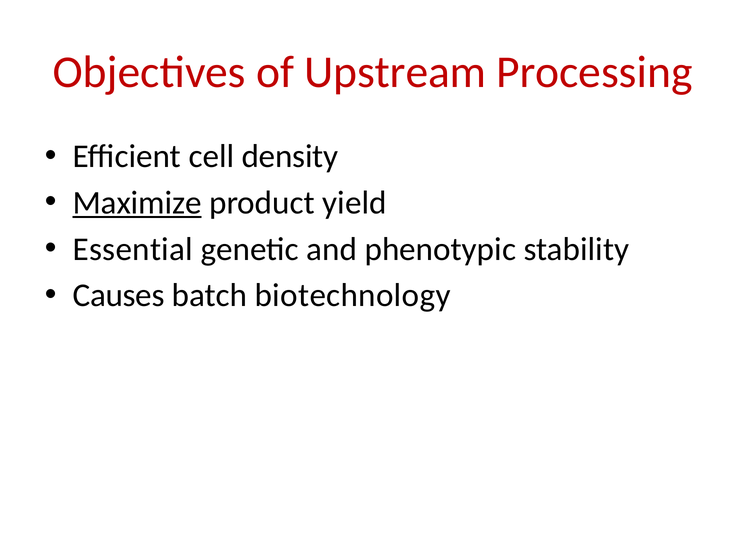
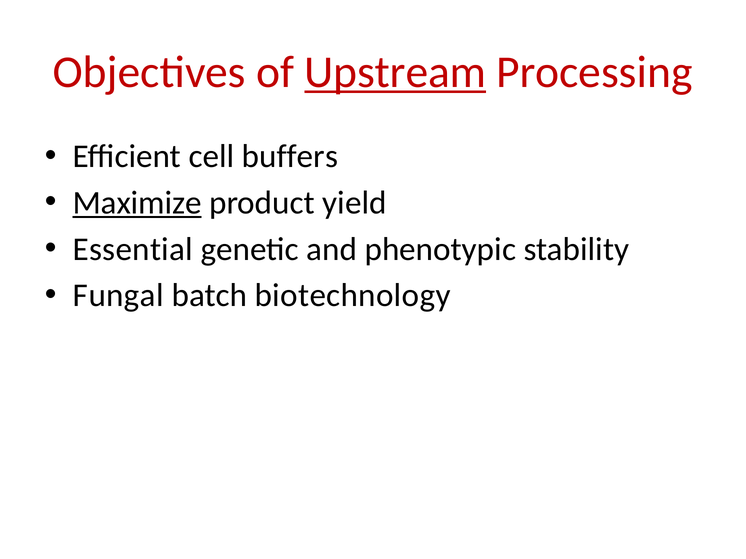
Upstream underline: none -> present
density: density -> buffers
Causes: Causes -> Fungal
